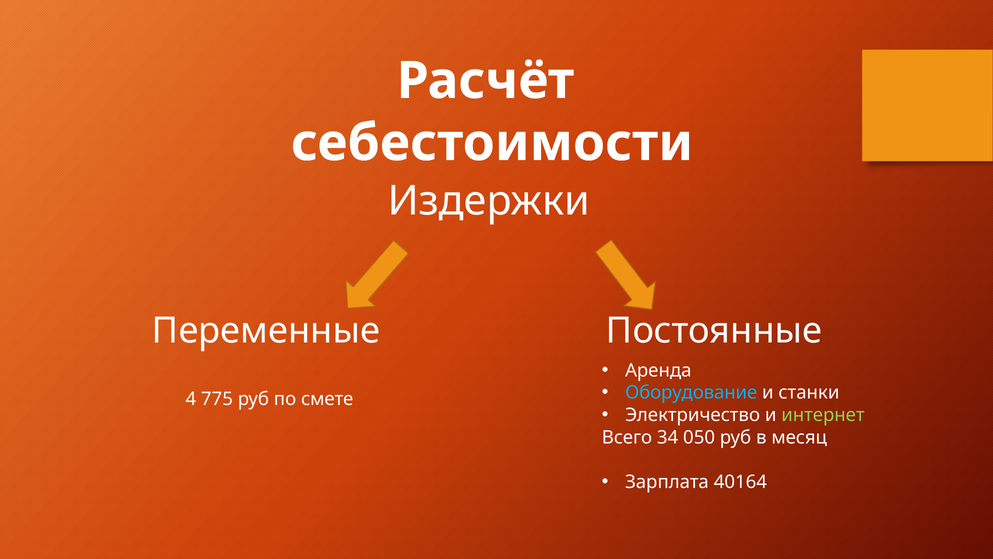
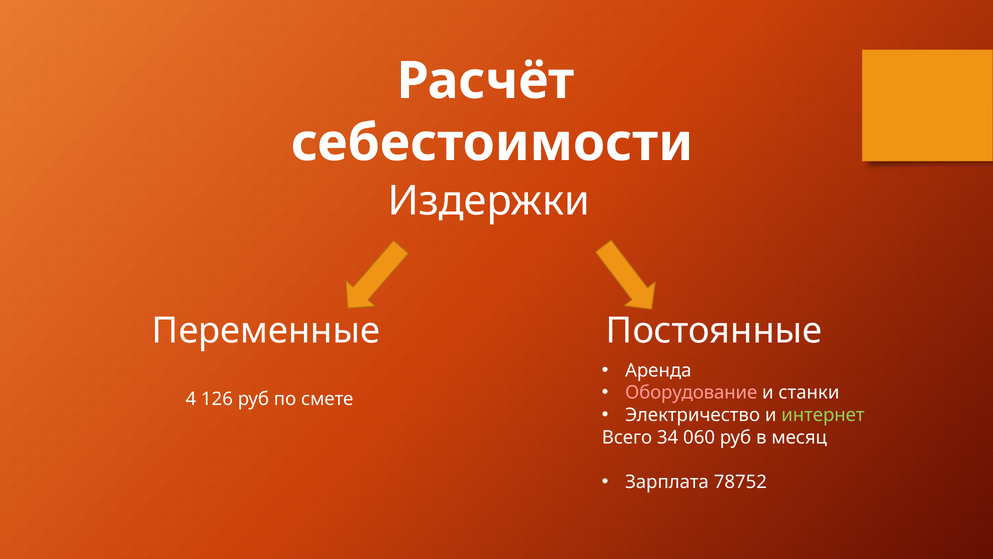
Оборудование colour: light blue -> pink
775: 775 -> 126
050: 050 -> 060
40164: 40164 -> 78752
